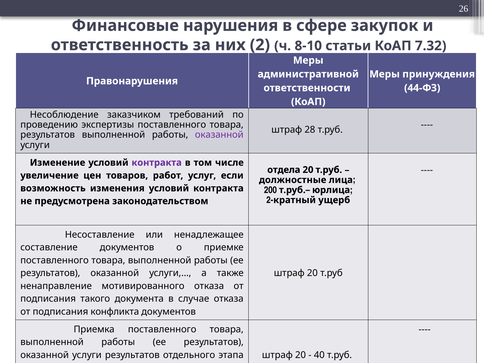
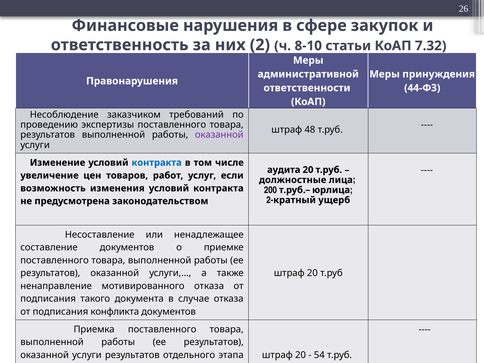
28: 28 -> 48
контракта at (157, 163) colour: purple -> blue
отдела: отдела -> аудита
40: 40 -> 54
